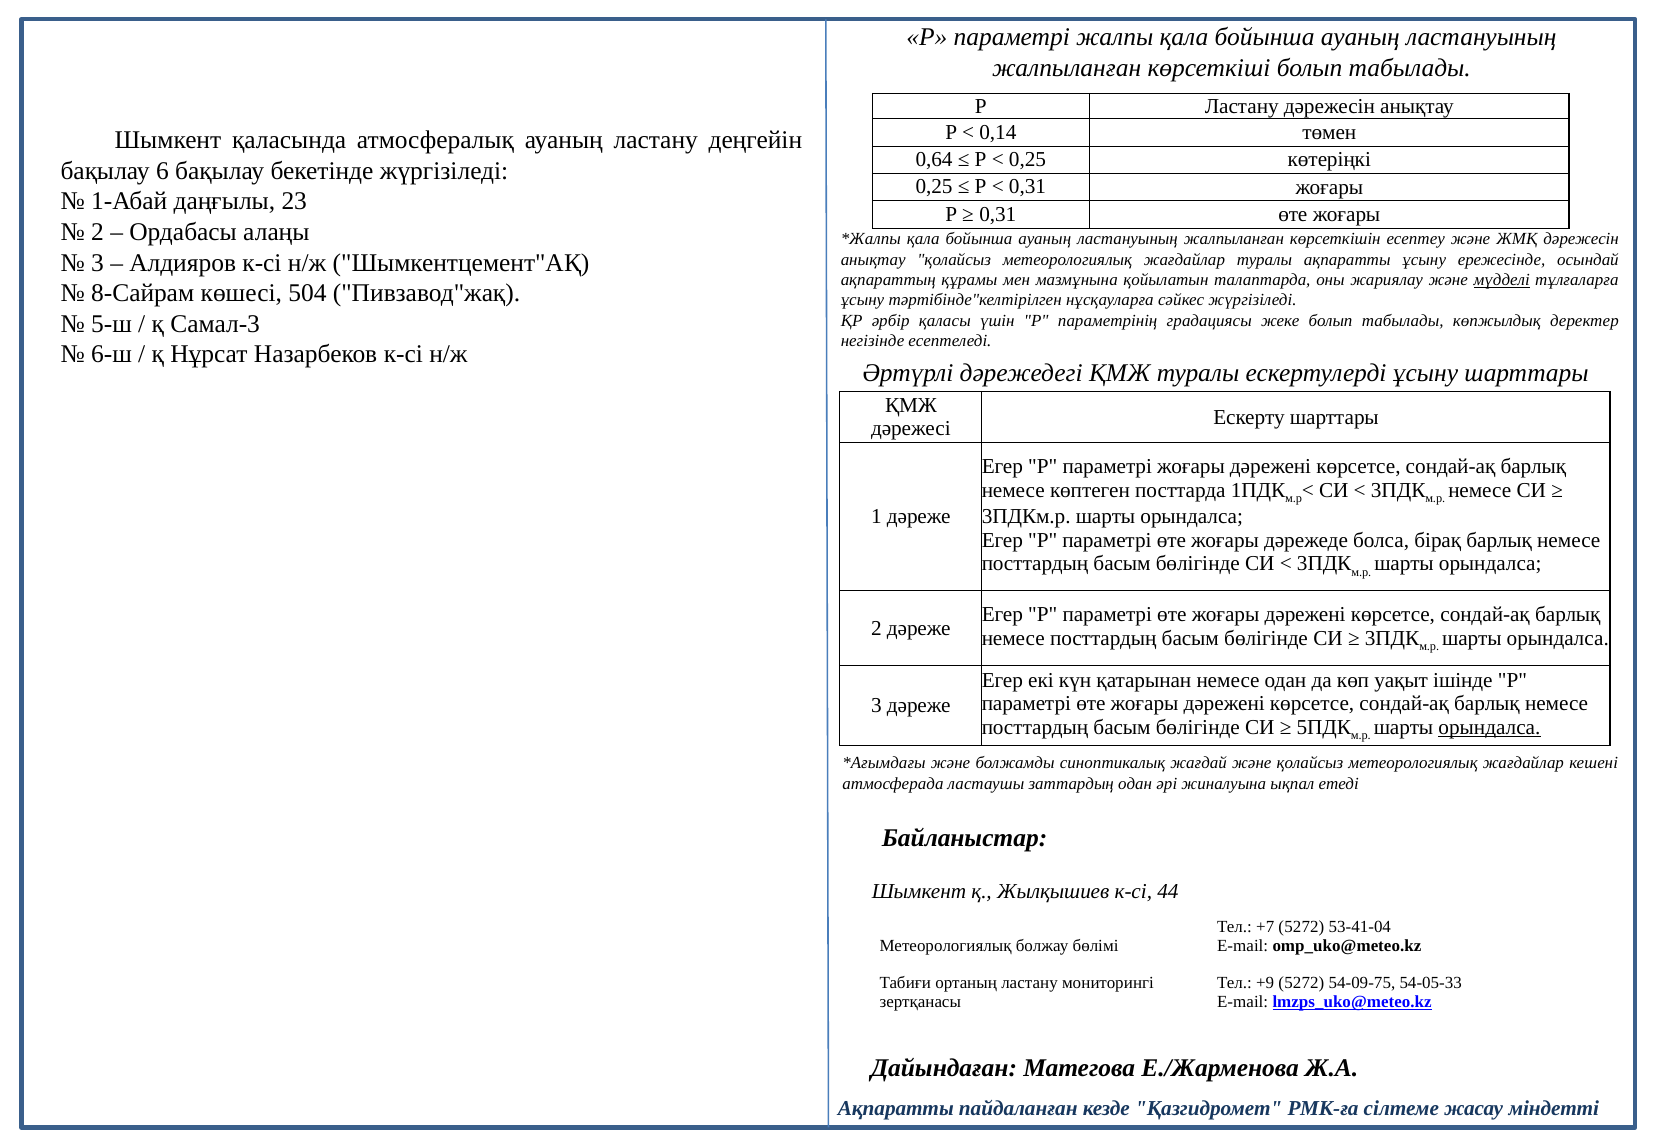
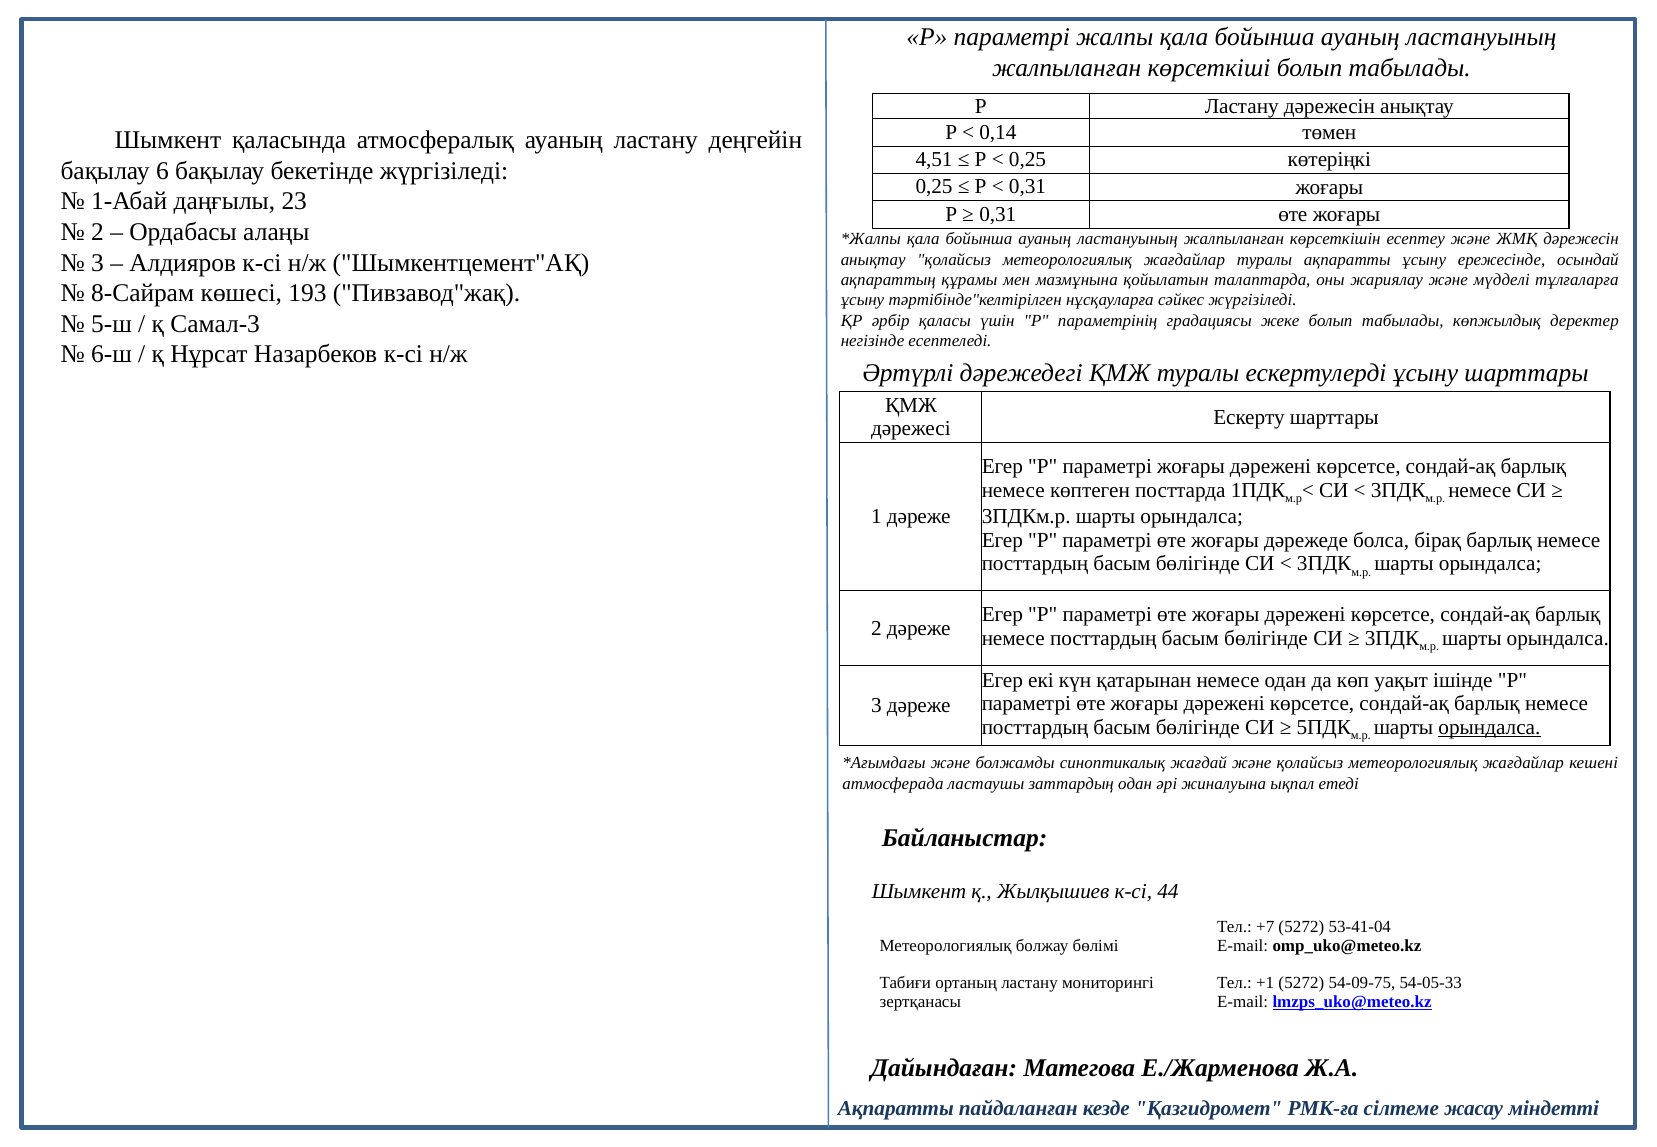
0,64: 0,64 -> 4,51
мүдделі underline: present -> none
504: 504 -> 193
+9: +9 -> +1
